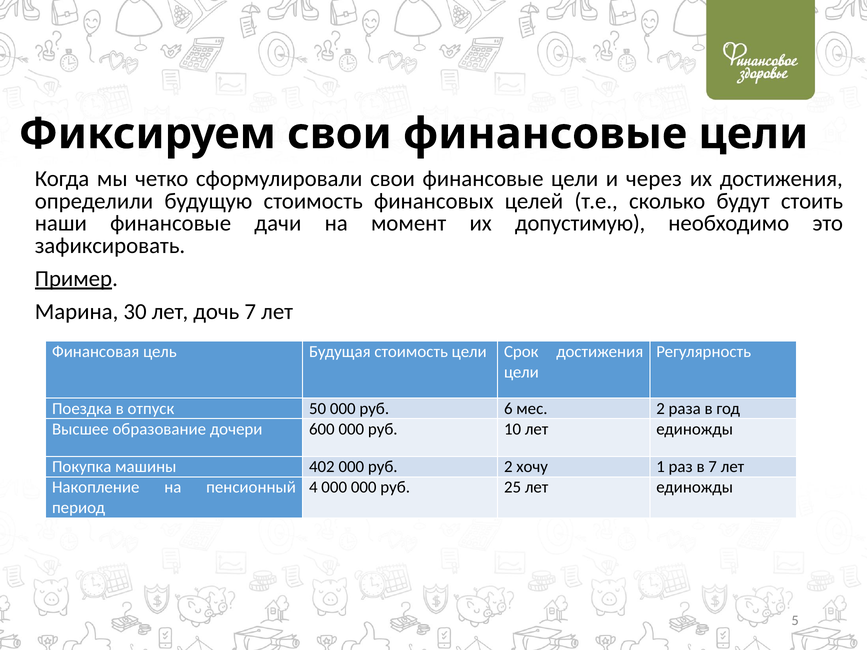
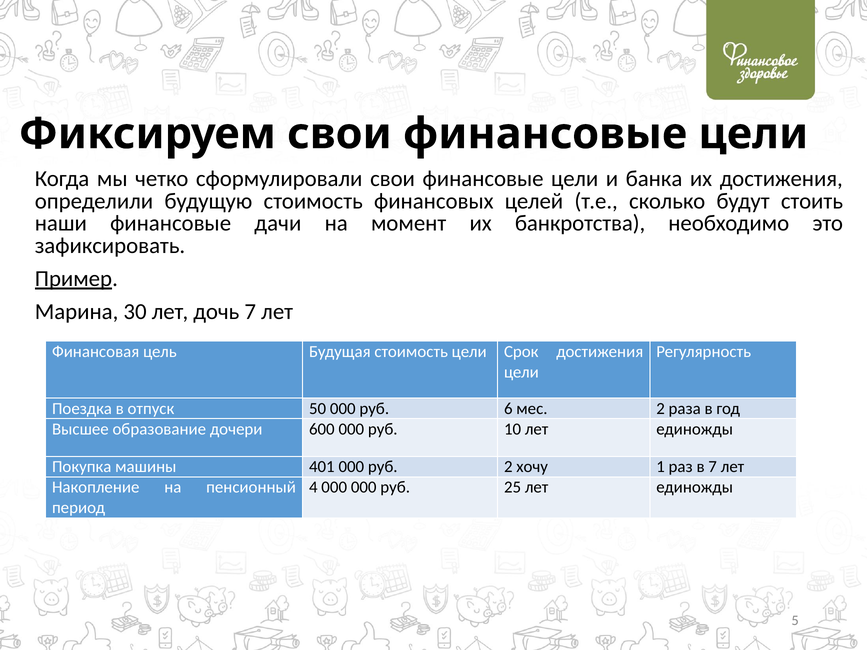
через: через -> банка
допустимую: допустимую -> банкротства
402: 402 -> 401
